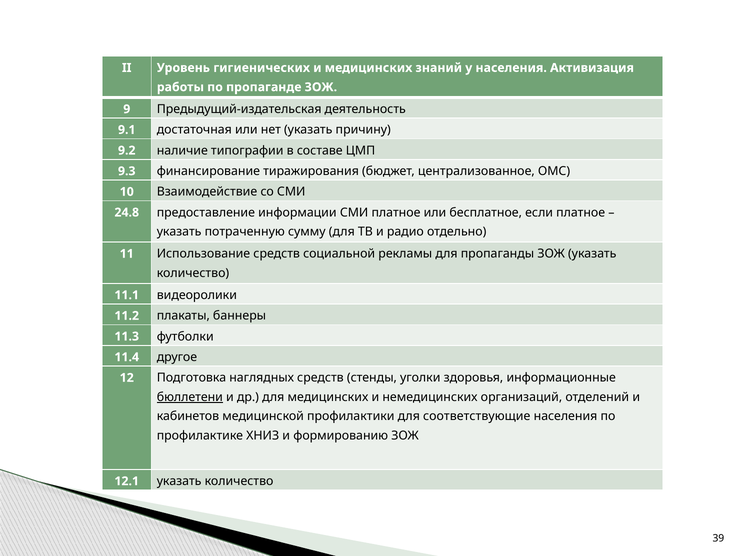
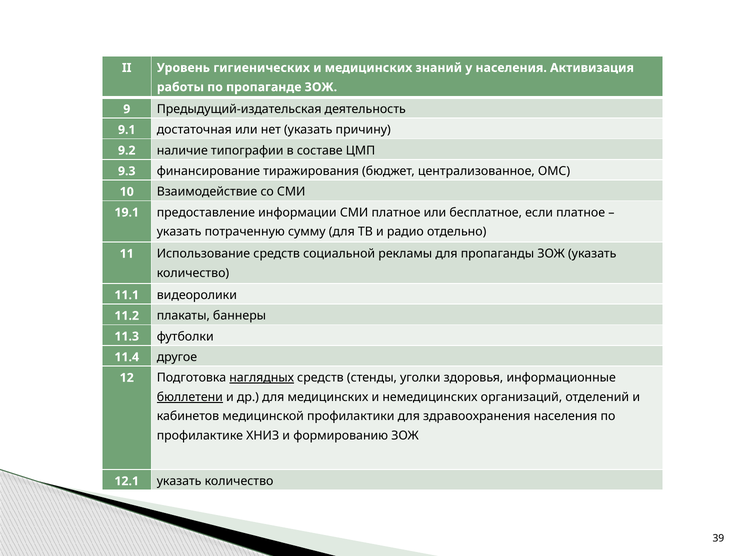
24.8: 24.8 -> 19.1
наглядных underline: none -> present
соответствующие: соответствующие -> здравоохранения
